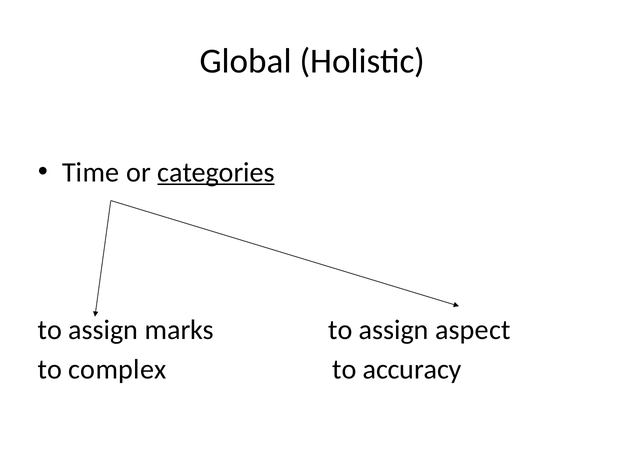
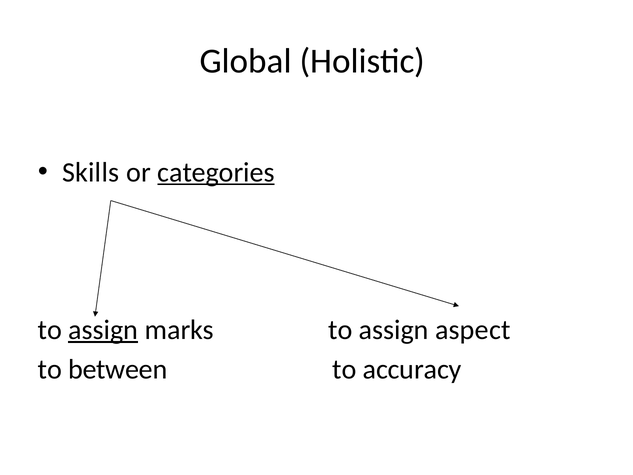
Time: Time -> Skills
assign at (103, 330) underline: none -> present
complex: complex -> between
